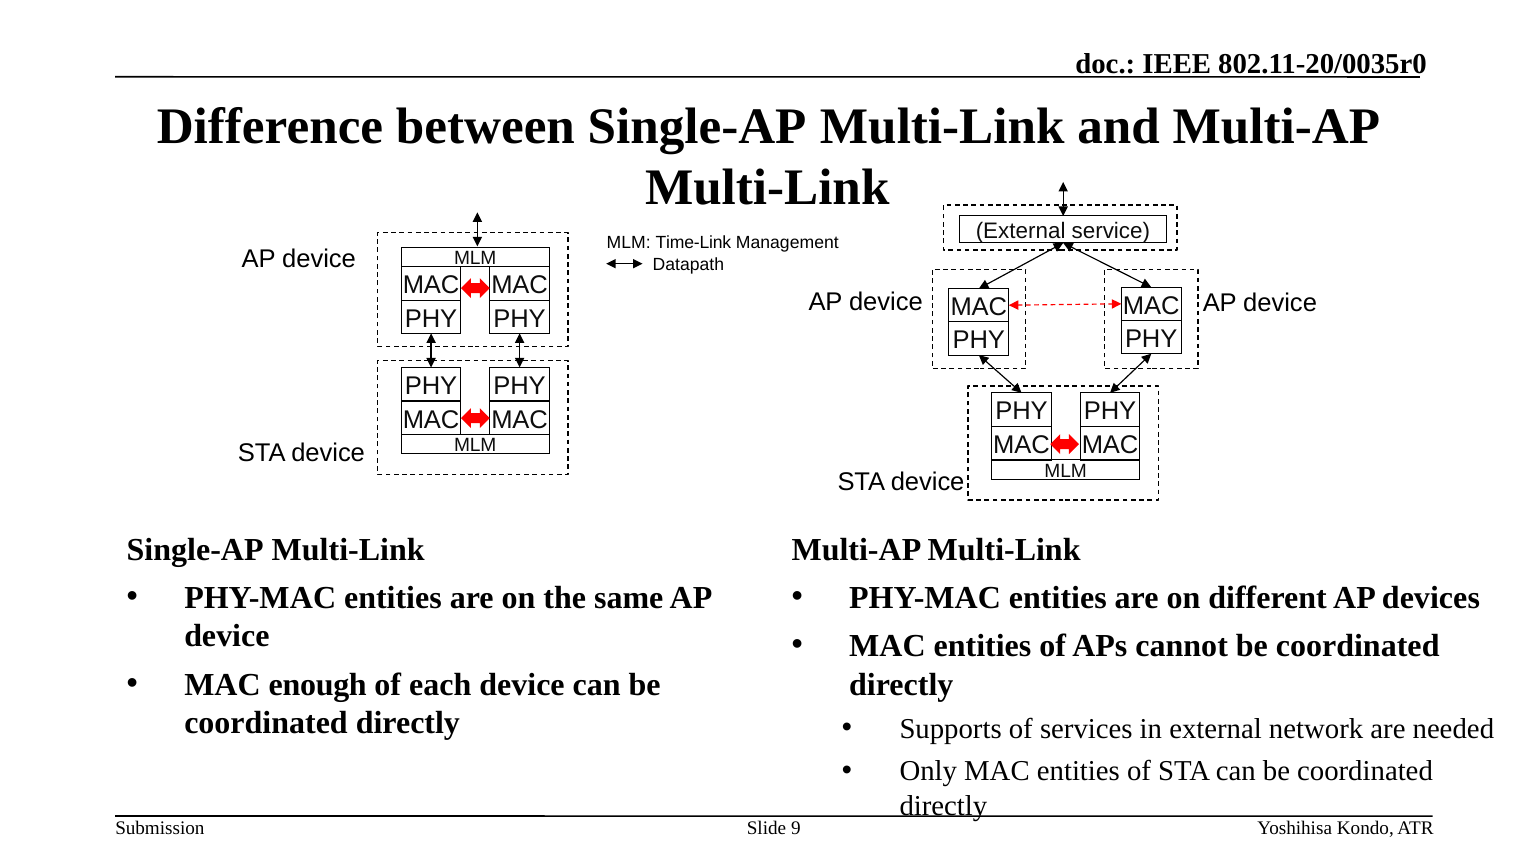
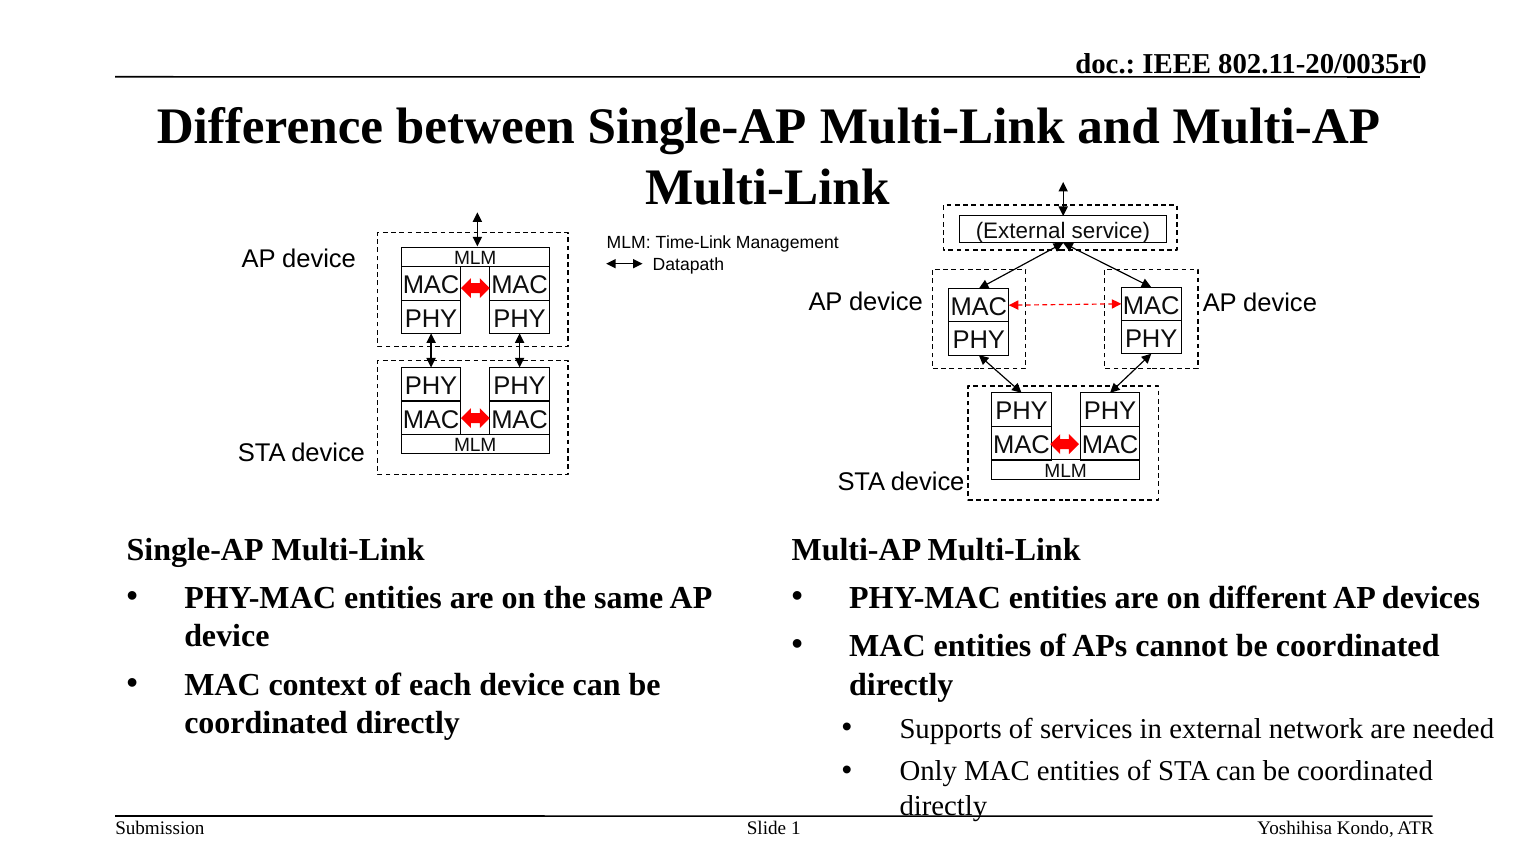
enough: enough -> context
9: 9 -> 1
